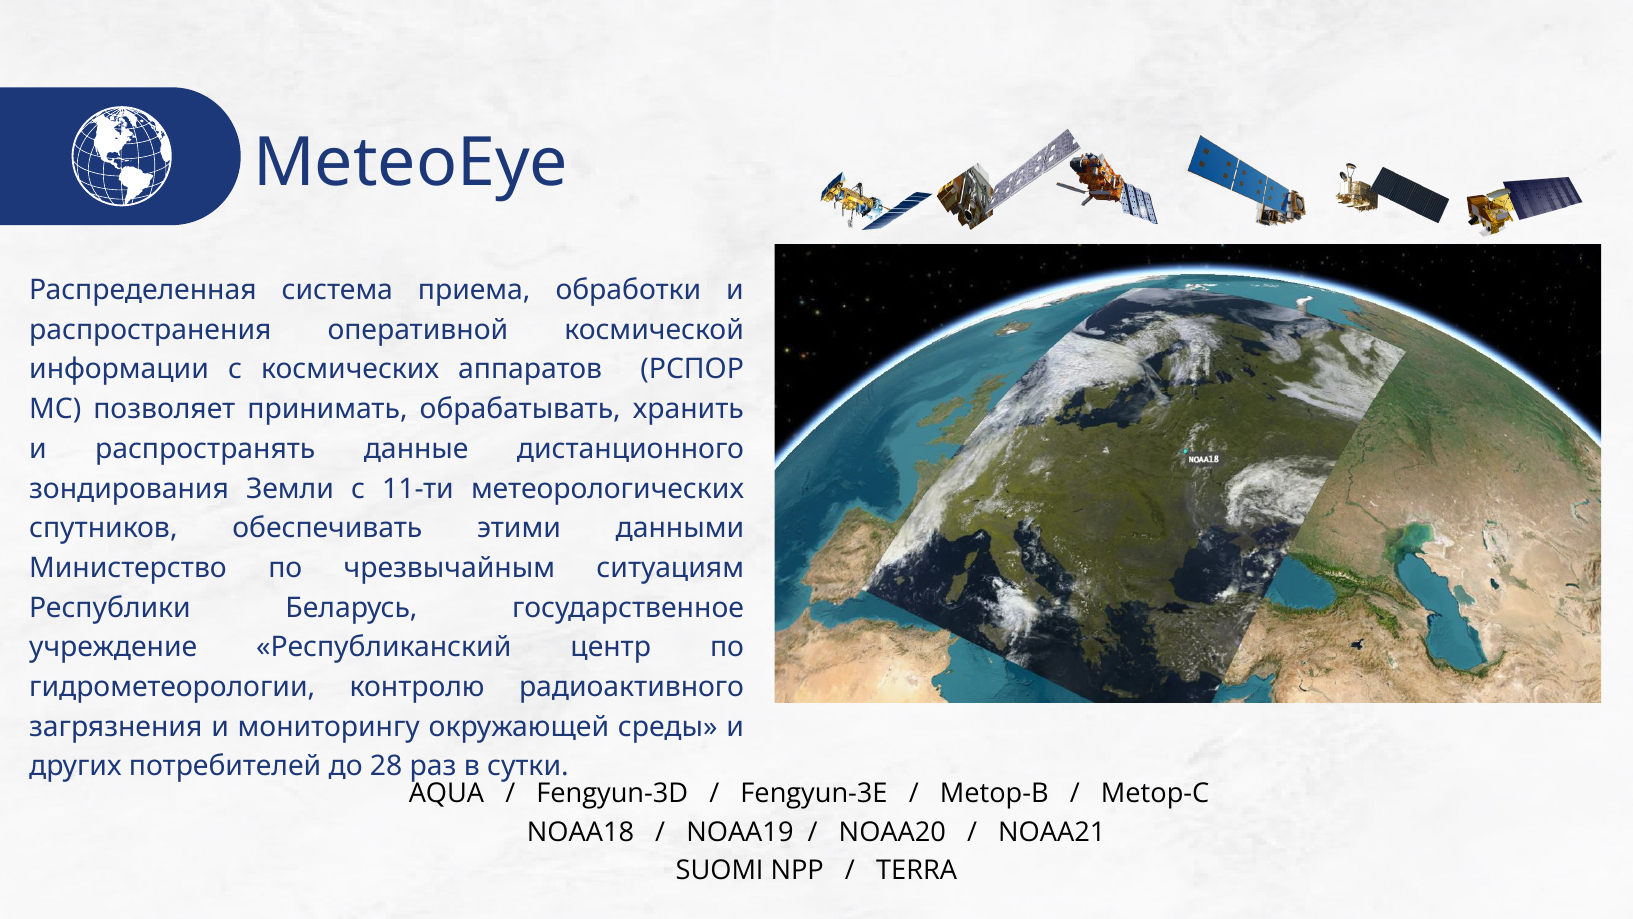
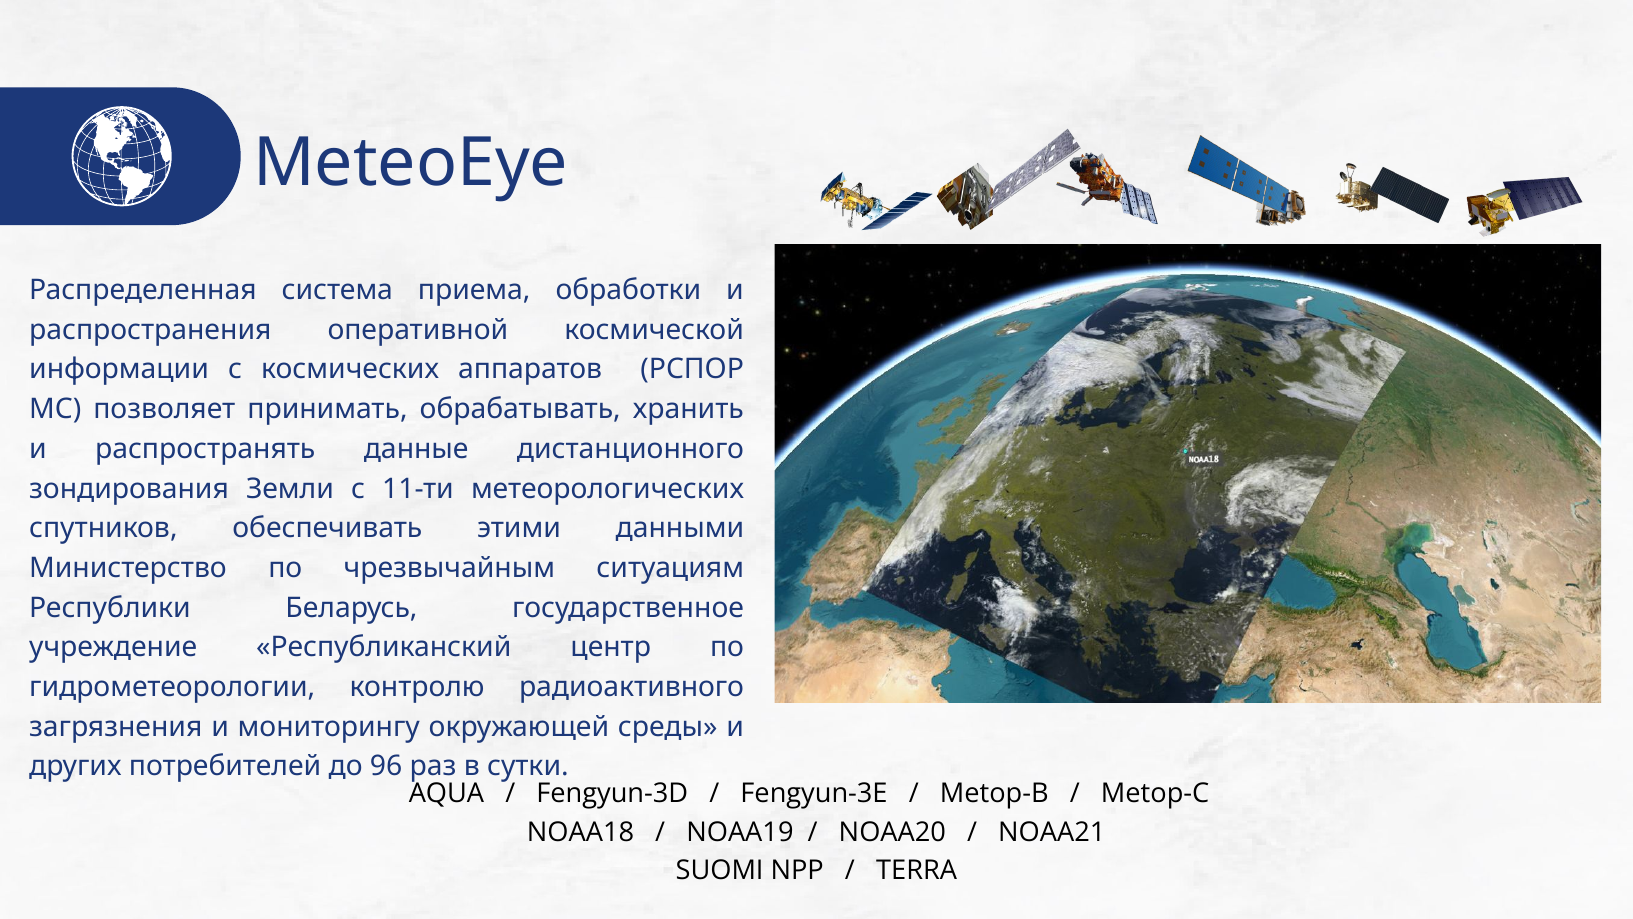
28: 28 -> 96
